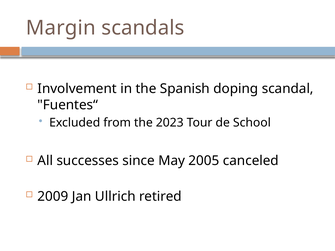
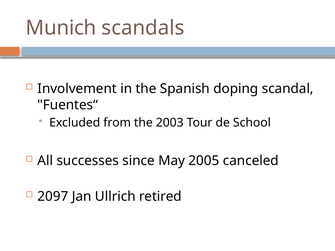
Margin: Margin -> Munich
2023: 2023 -> 2003
2009: 2009 -> 2097
